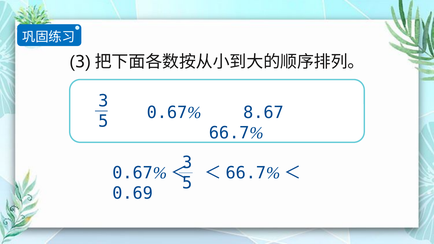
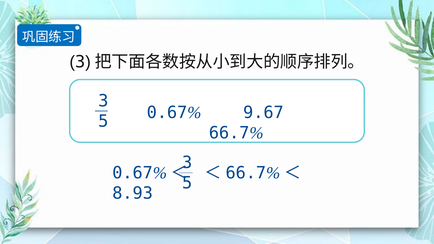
8.67: 8.67 -> 9.67
0.69: 0.69 -> 8.93
